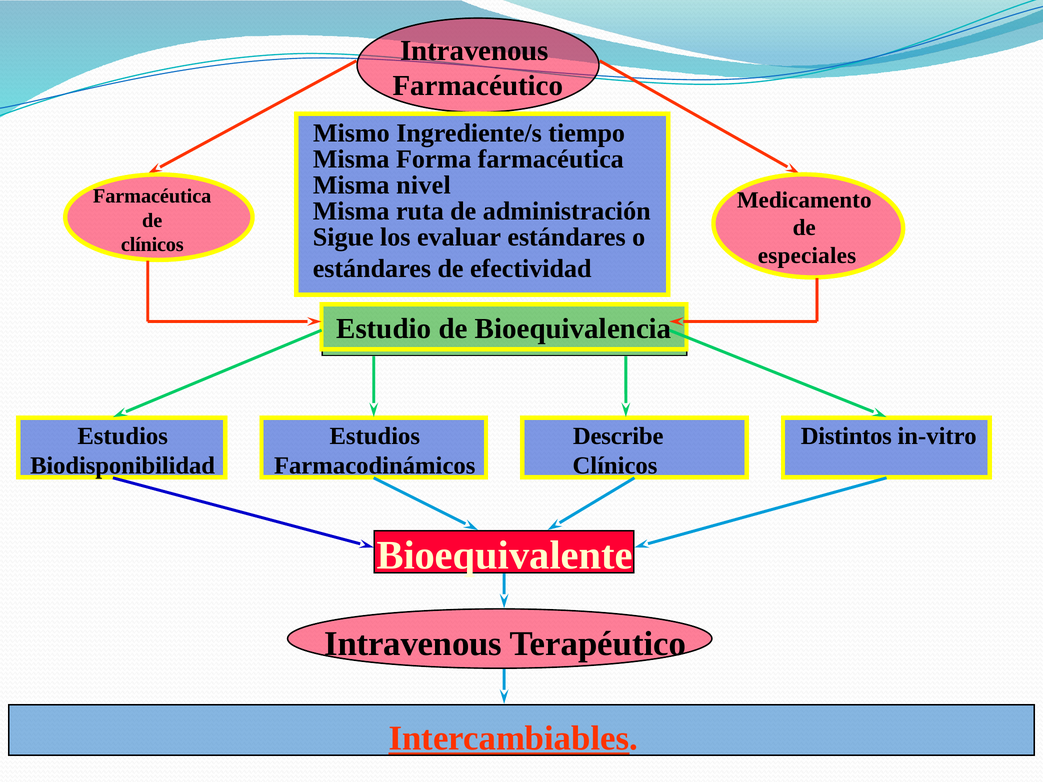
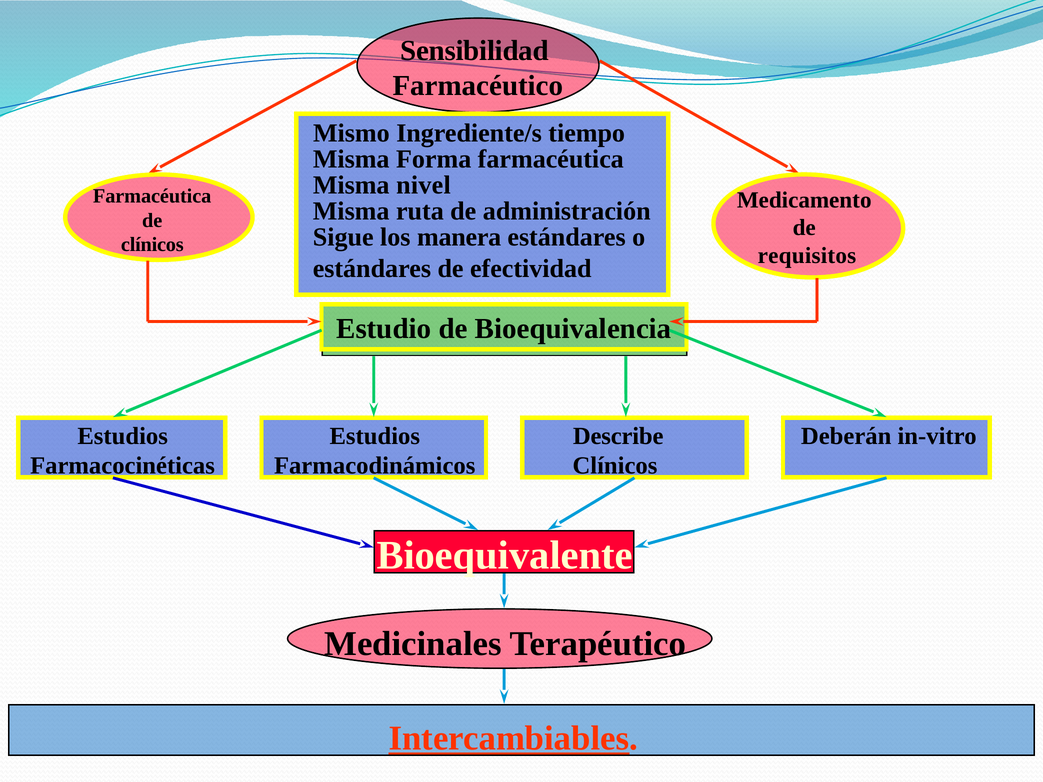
Intravenous at (474, 51): Intravenous -> Sensibilidad
evaluar: evaluar -> manera
especiales: especiales -> requisitos
Distintos: Distintos -> Deberán
Biodisponibilidad: Biodisponibilidad -> Farmacocinéticas
Intravenous at (413, 644): Intravenous -> Medicinales
